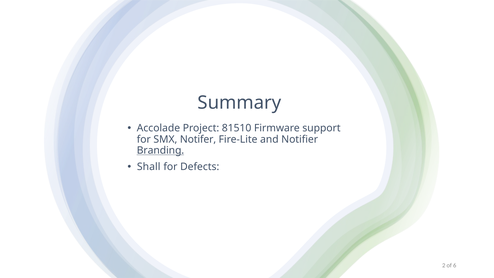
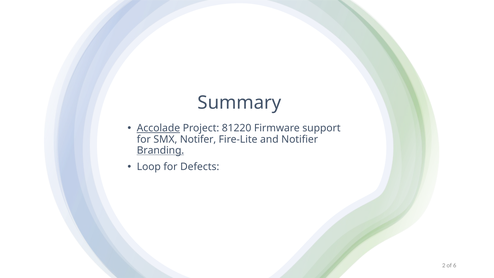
Accolade underline: none -> present
81510: 81510 -> 81220
Shall: Shall -> Loop
